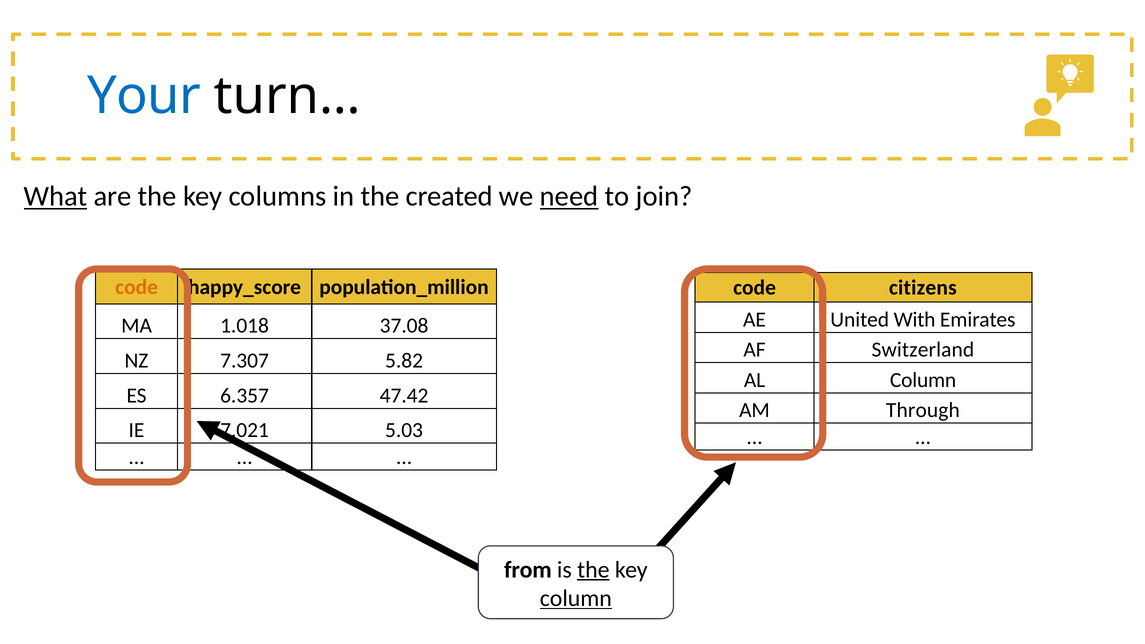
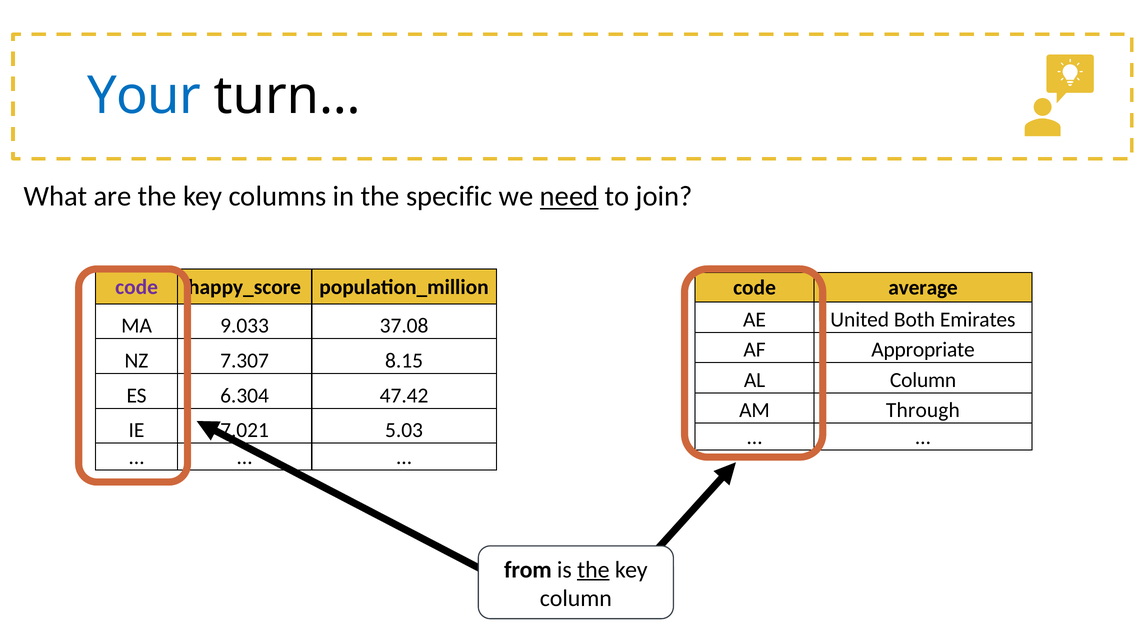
What underline: present -> none
created: created -> specific
code at (137, 287) colour: orange -> purple
citizens: citizens -> average
With: With -> Both
1.018: 1.018 -> 9.033
Switzerland: Switzerland -> Appropriate
5.82: 5.82 -> 8.15
6.357: 6.357 -> 6.304
column at (576, 598) underline: present -> none
